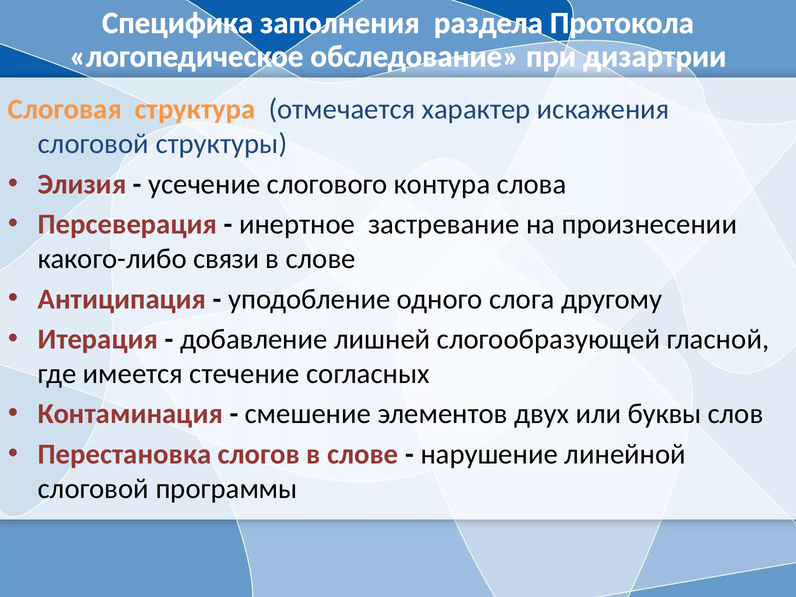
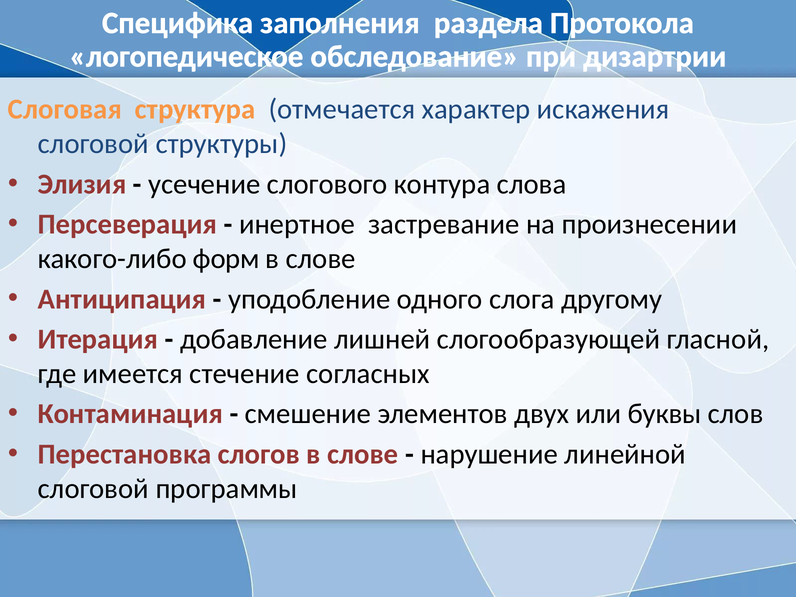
связи: связи -> форм
